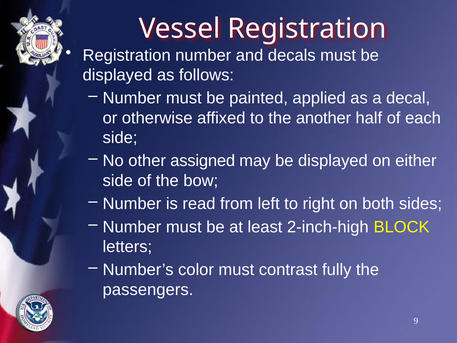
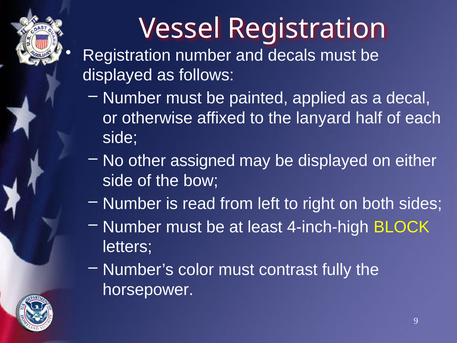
another: another -> lanyard
2-inch-high: 2-inch-high -> 4-inch-high
passengers: passengers -> horsepower
